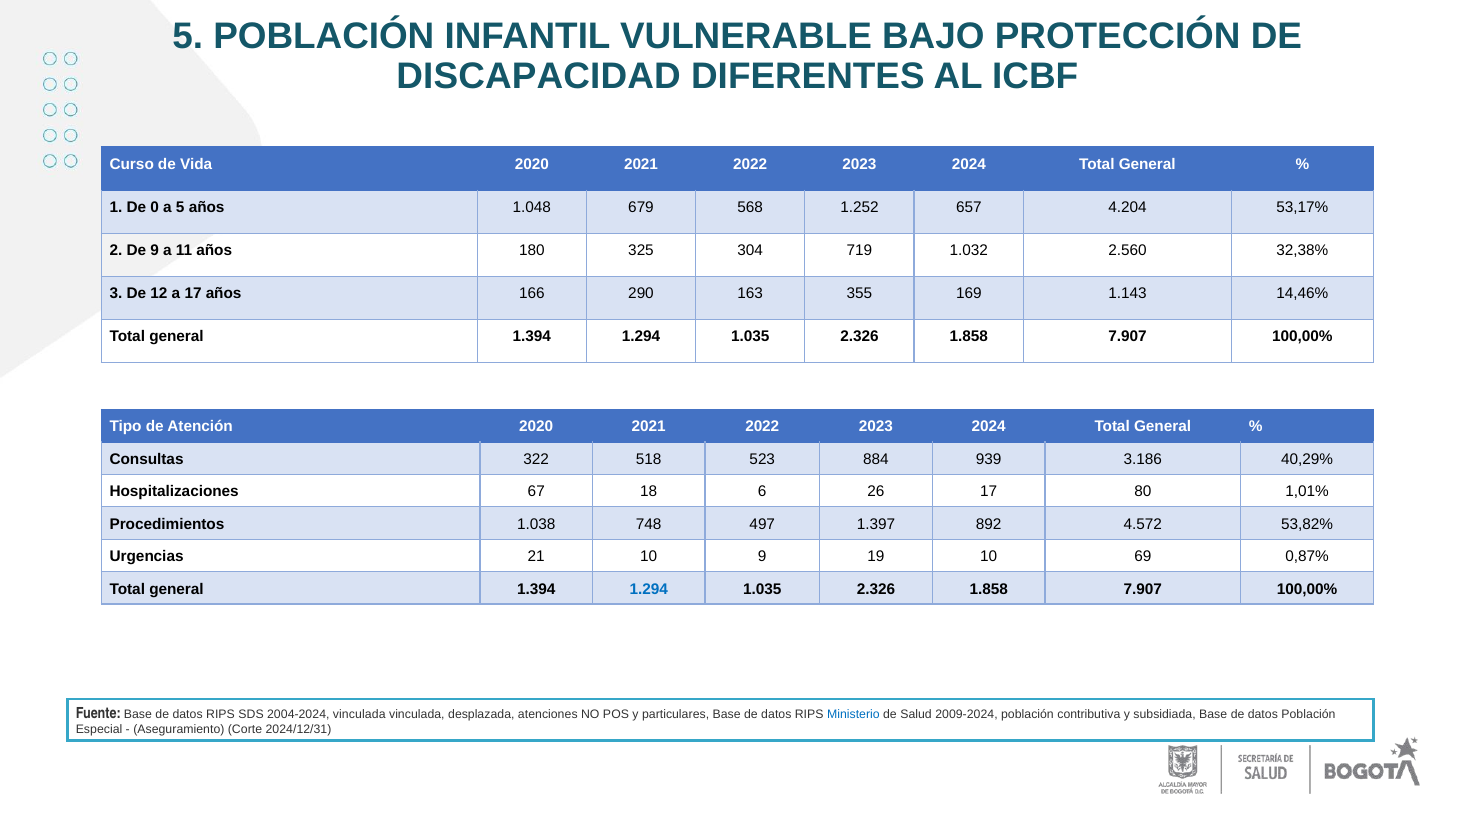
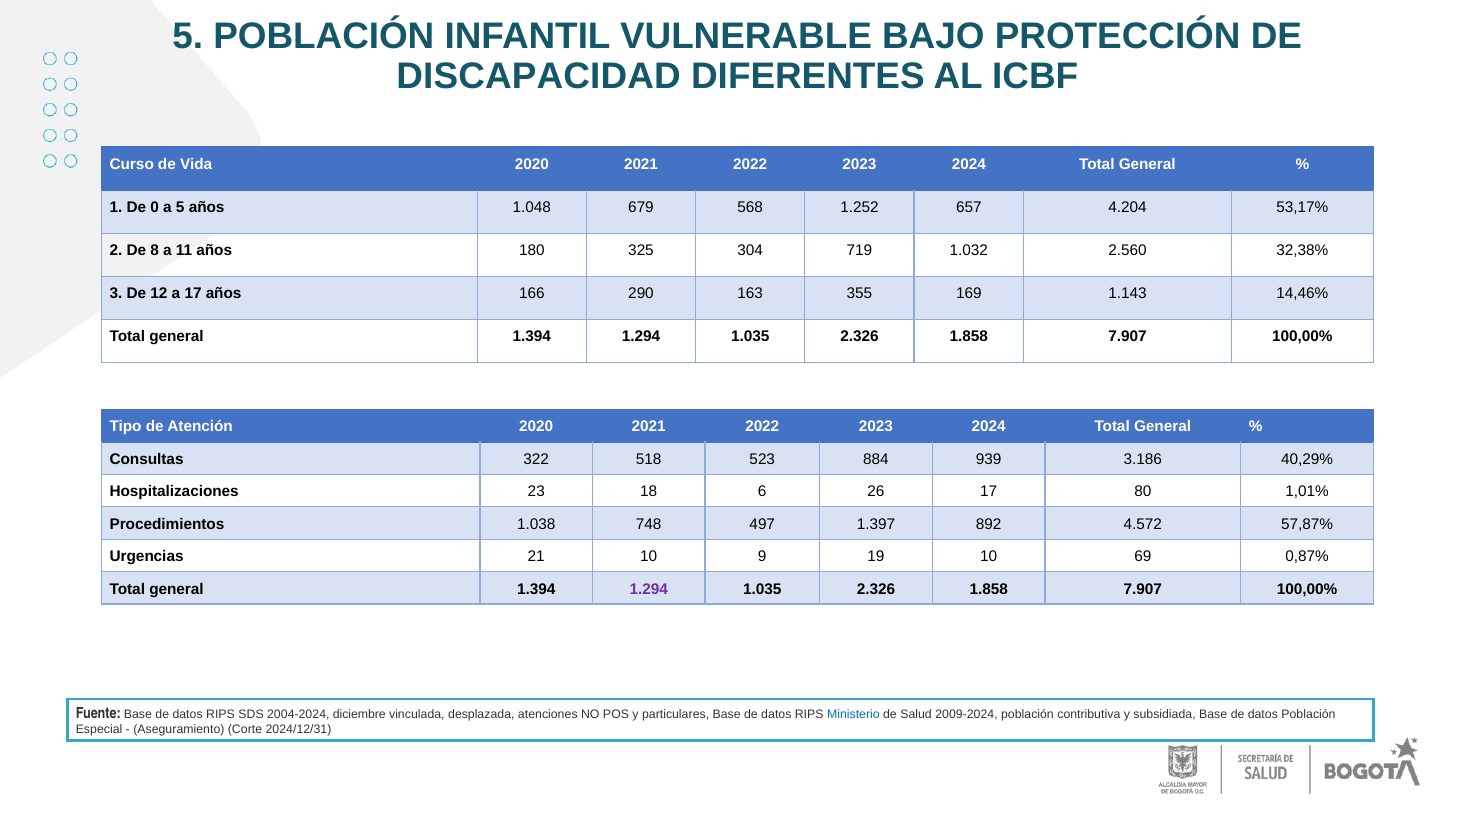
De 9: 9 -> 8
67: 67 -> 23
53,82%: 53,82% -> 57,87%
1.294 at (649, 589) colour: blue -> purple
2004-2024 vinculada: vinculada -> diciembre
